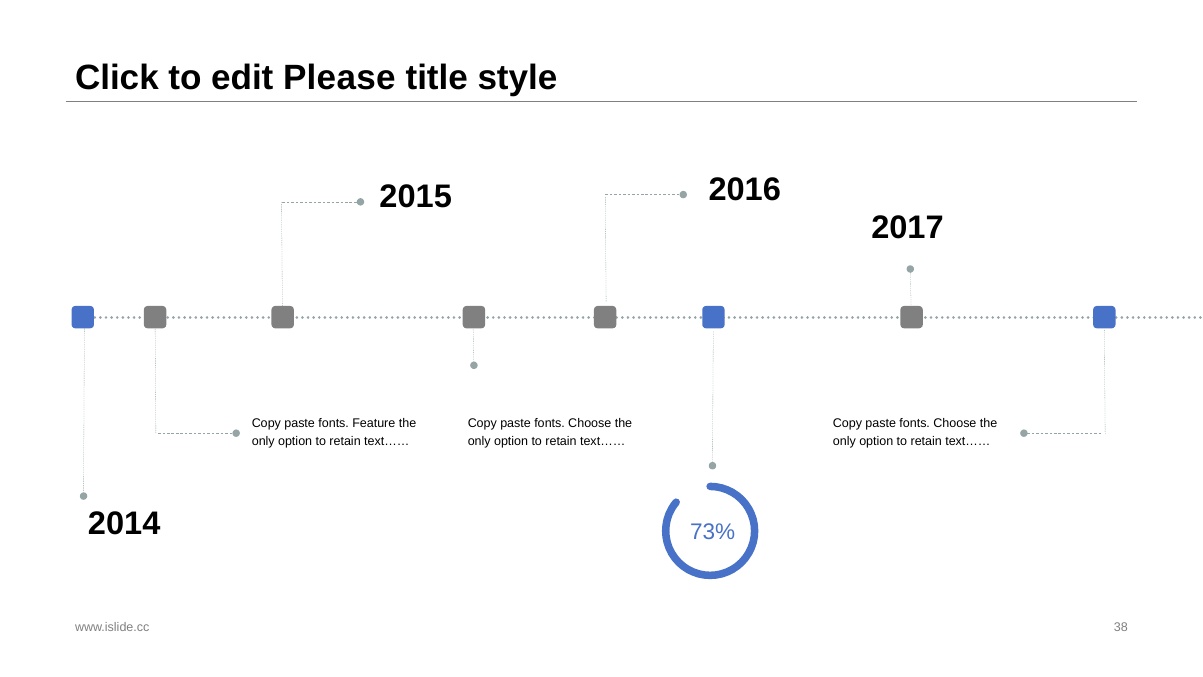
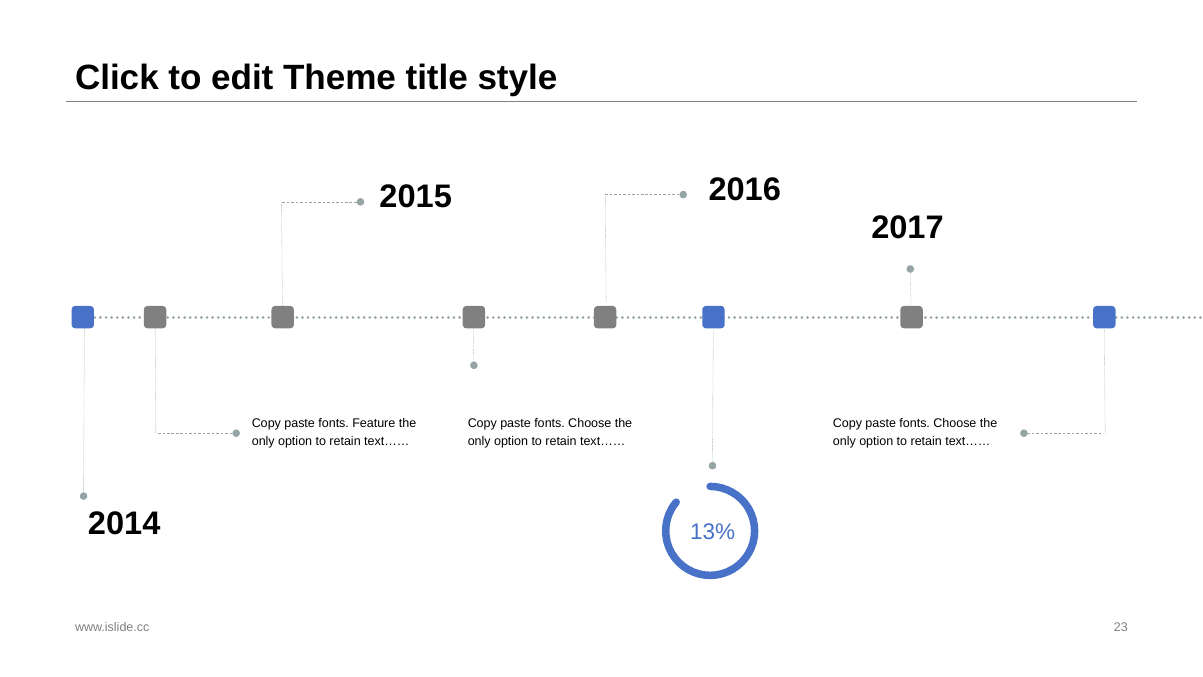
Please: Please -> Theme
73%: 73% -> 13%
38: 38 -> 23
